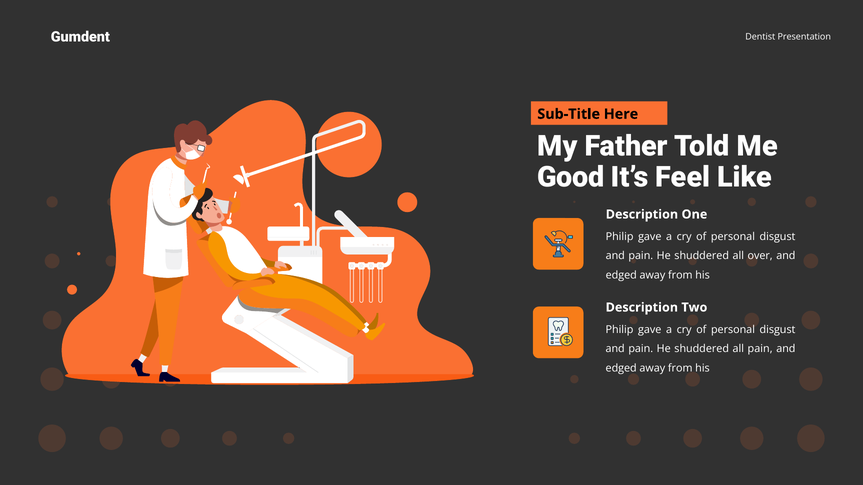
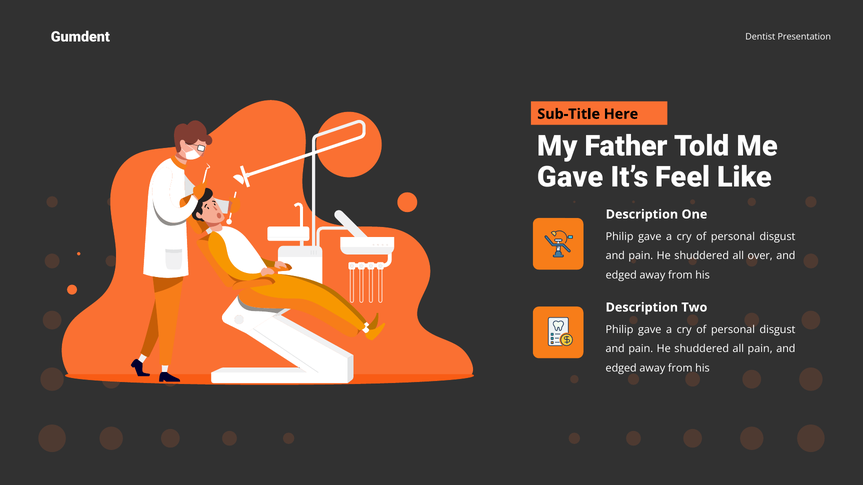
Good at (571, 178): Good -> Gave
